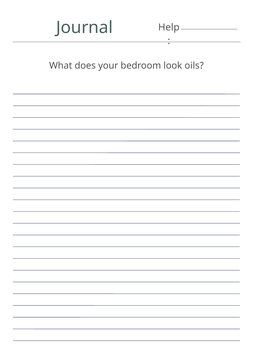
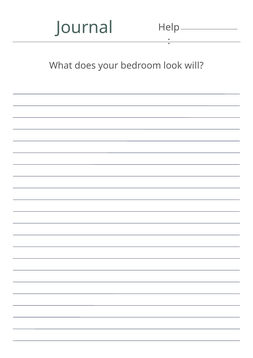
oils: oils -> will
